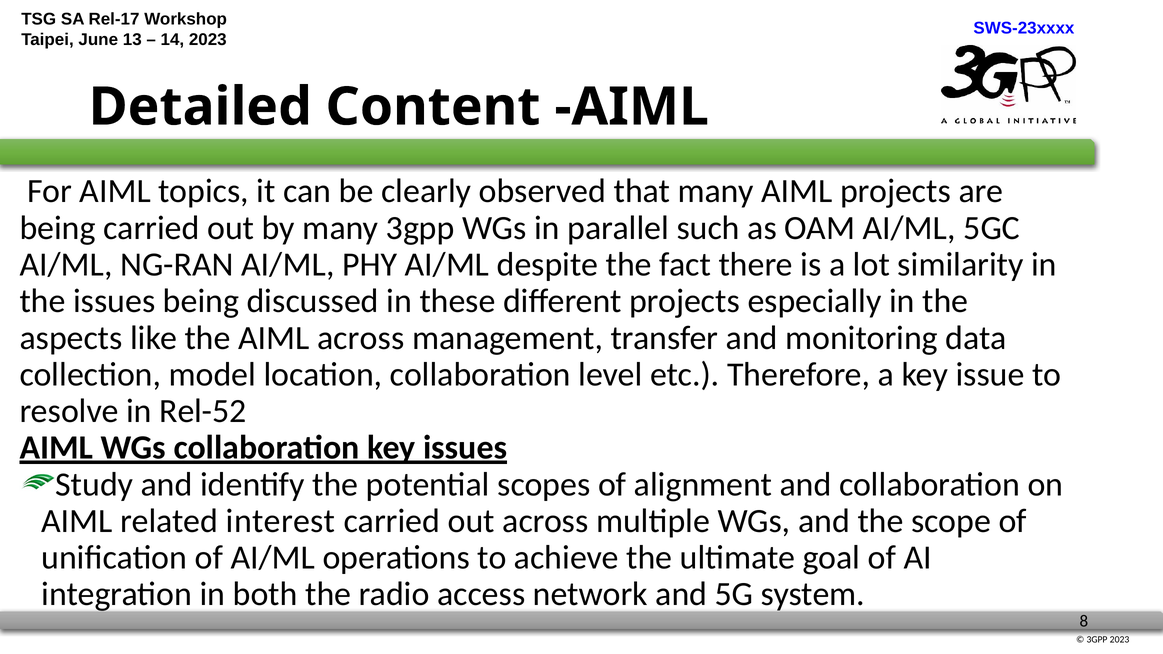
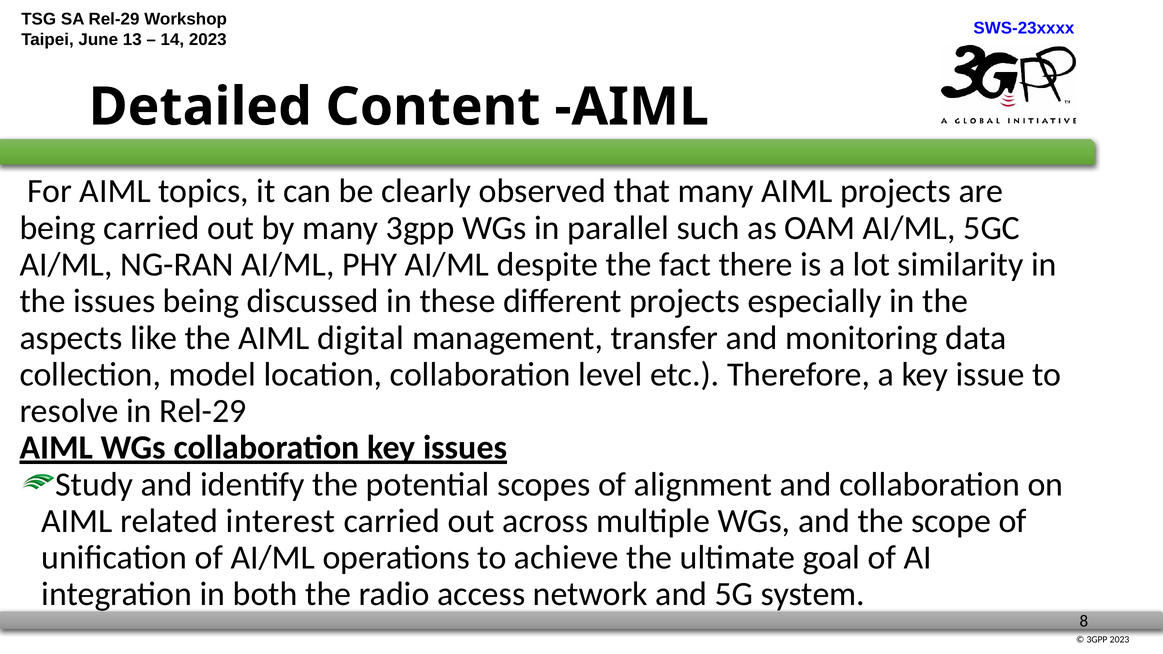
Rel-17 at (114, 19): Rel-17 -> Rel-29
AIML across: across -> digital
in Rel-52: Rel-52 -> Rel-29
